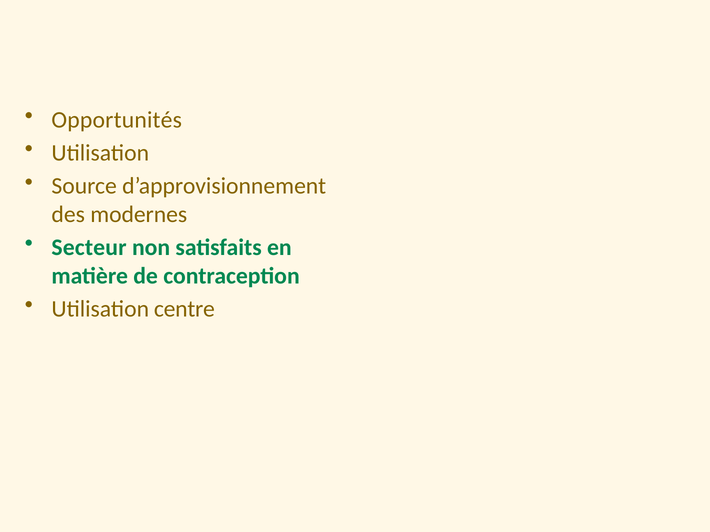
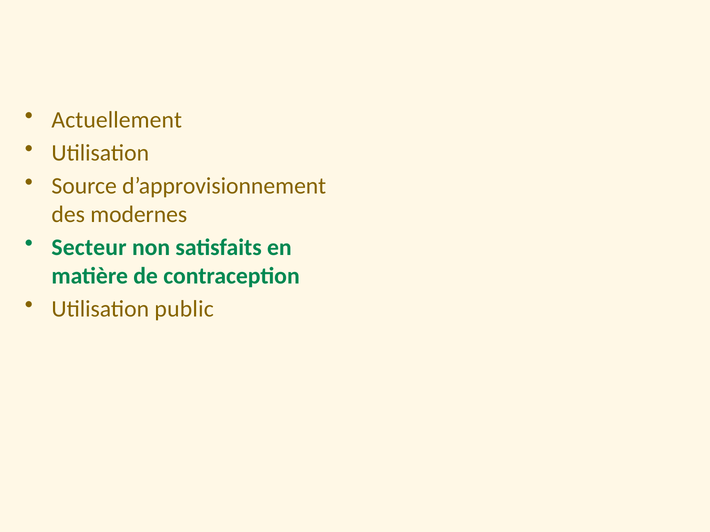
Opportunités: Opportunités -> Actuellement
centre: centre -> public
